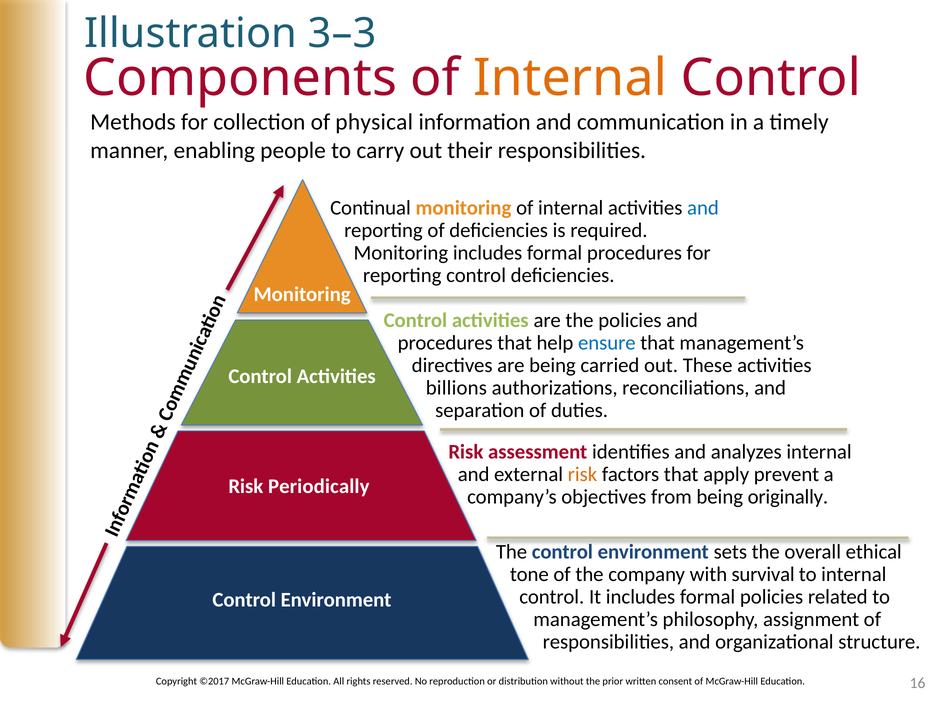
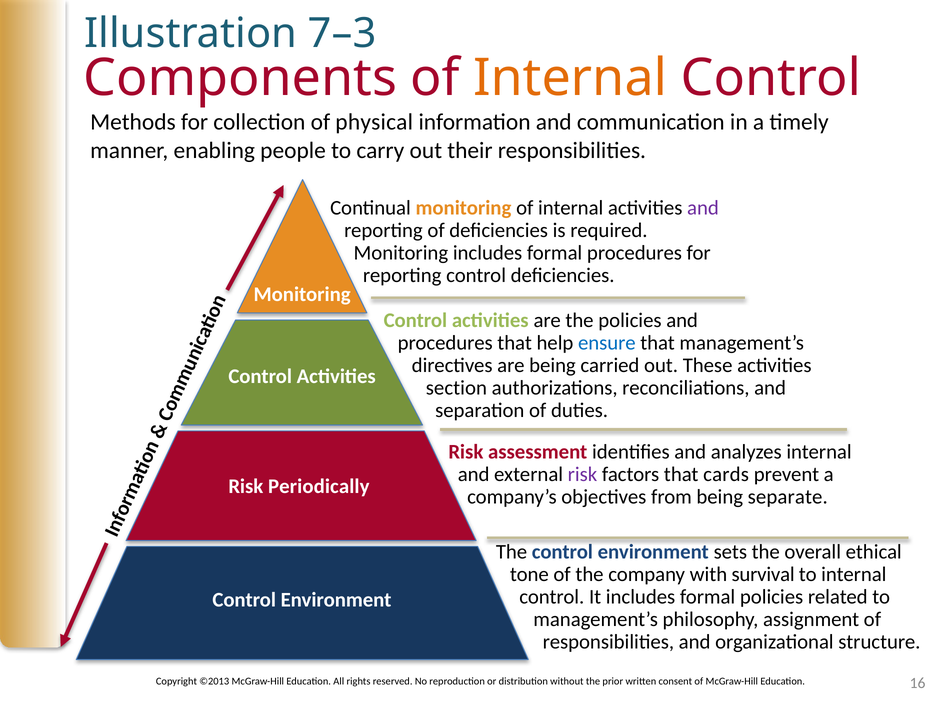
3–3: 3–3 -> 7–3
and at (703, 208) colour: blue -> purple
billions: billions -> section
risk at (582, 474) colour: orange -> purple
apply: apply -> cards
originally: originally -> separate
©2017: ©2017 -> ©2013
